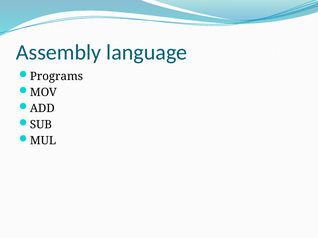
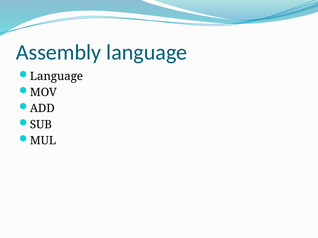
Programs at (56, 77): Programs -> Language
